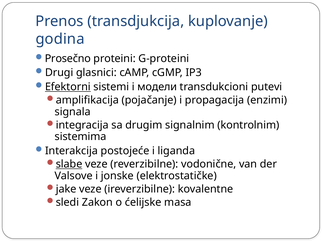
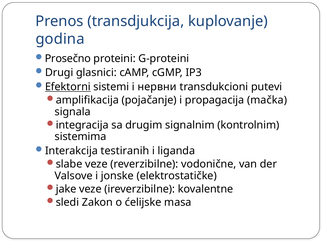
модели: модели -> нервни
enzimi: enzimi -> mačka
postojeće: postojeće -> testiranih
slabe underline: present -> none
